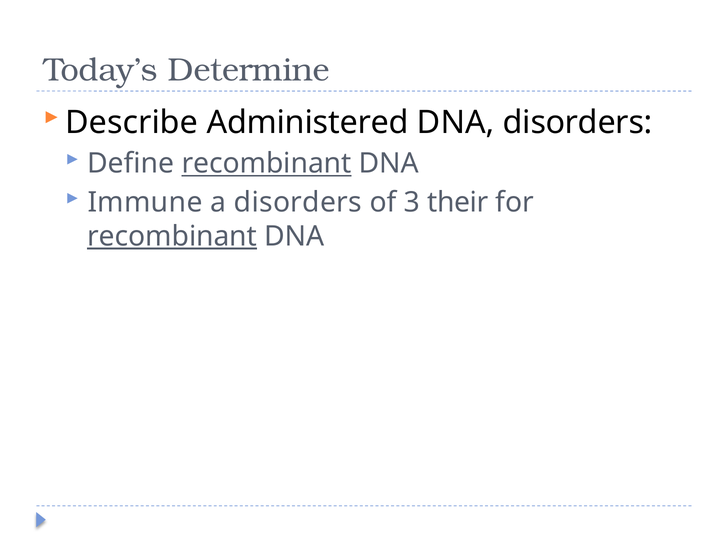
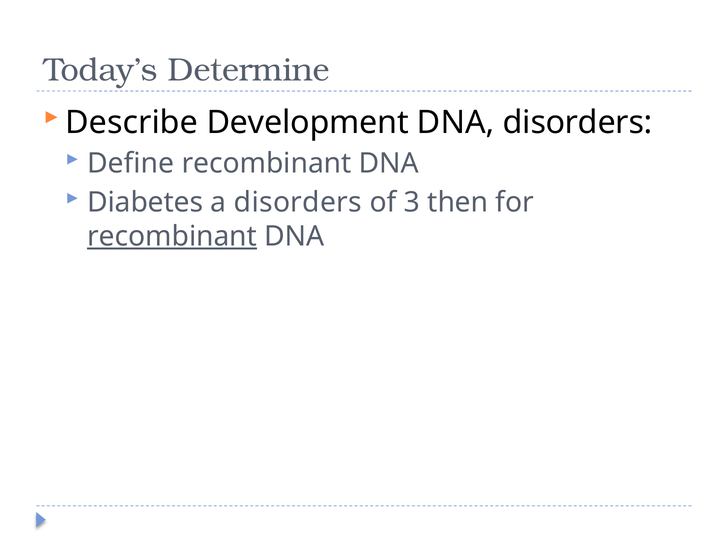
Administered: Administered -> Development
recombinant at (267, 163) underline: present -> none
Immune: Immune -> Diabetes
their: their -> then
